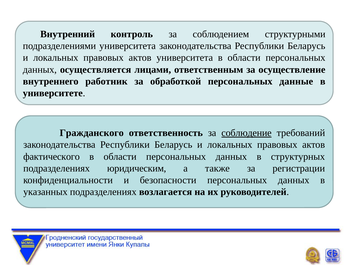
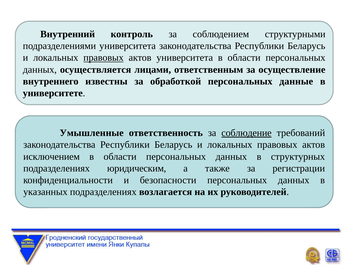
правовых at (103, 58) underline: none -> present
работник: работник -> известны
Гражданского: Гражданского -> Умышленные
фактического: фактического -> исключением
